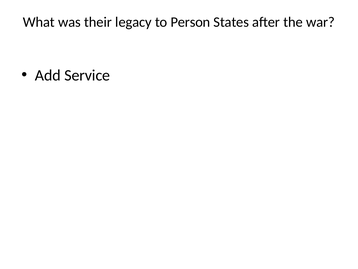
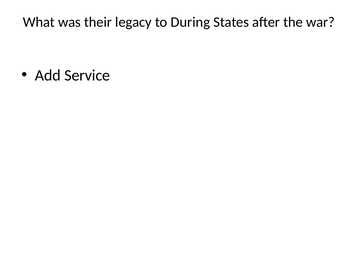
Person: Person -> During
